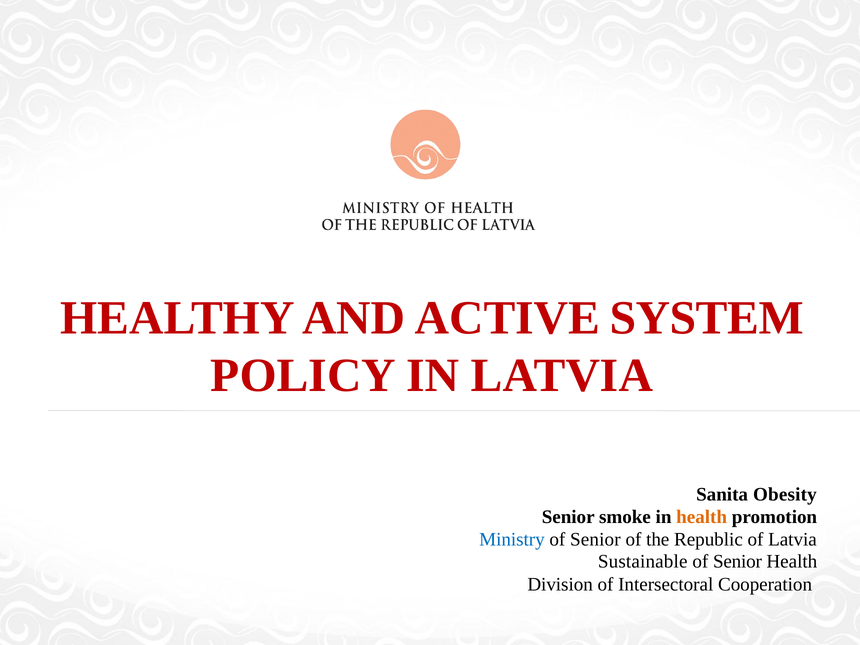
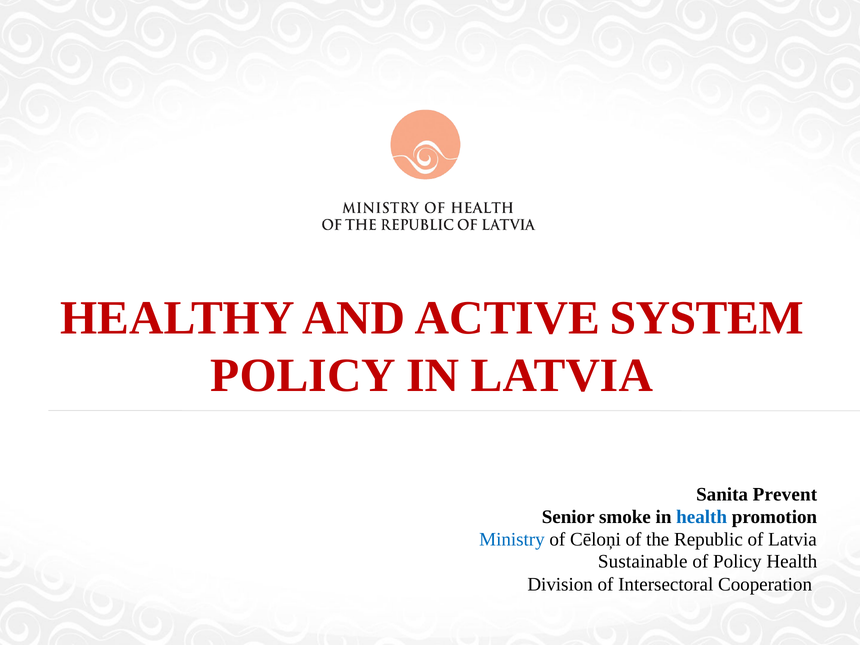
Obesity: Obesity -> Prevent
health at (702, 517) colour: orange -> blue
Senior at (595, 539): Senior -> Cēloņi
Senior at (737, 562): Senior -> Policy
